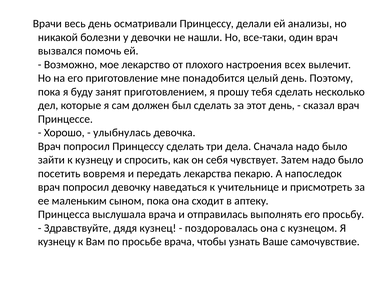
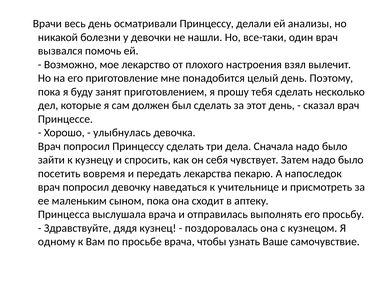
всех: всех -> взял
кузнецу at (57, 242): кузнецу -> одному
